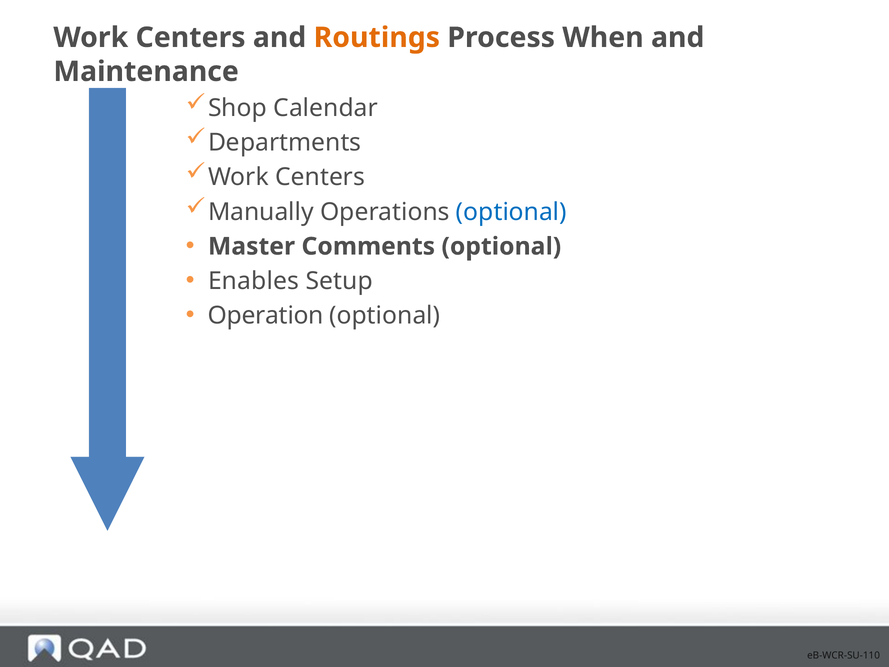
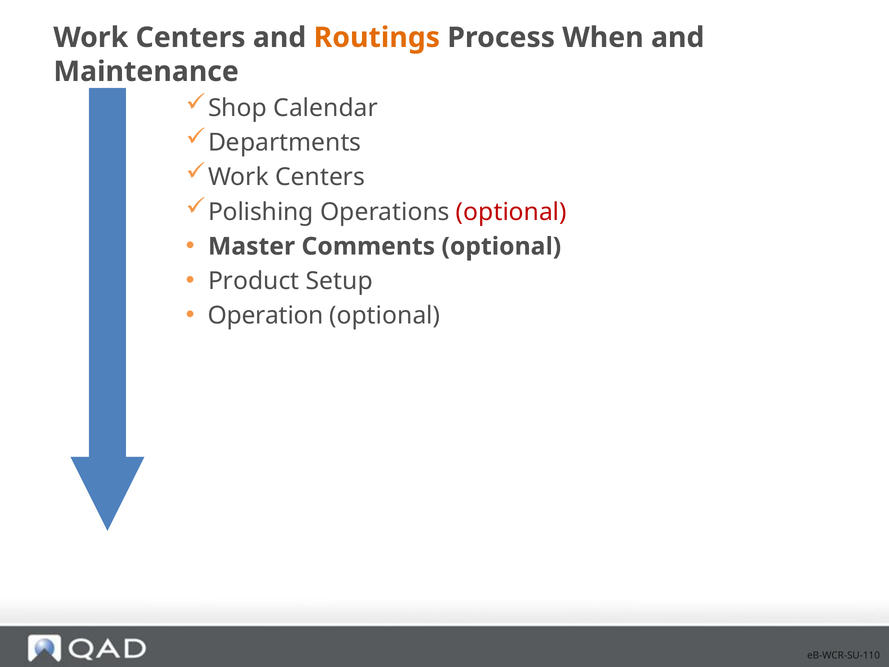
Manually: Manually -> Polishing
optional at (511, 212) colour: blue -> red
Enables: Enables -> Product
